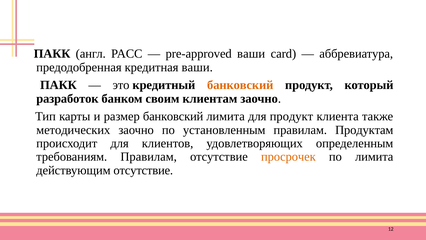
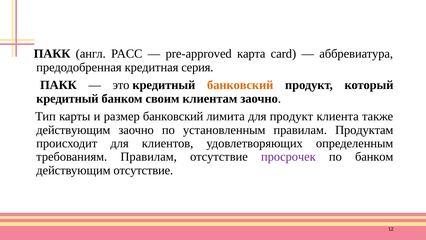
pre-approved ваши: ваши -> карта
кредитная ваши: ваши -> серия
разработок at (67, 98): разработок -> кредитный
методических at (73, 130): методических -> действующим
просрочек colour: orange -> purple
по лимита: лимита -> банком
